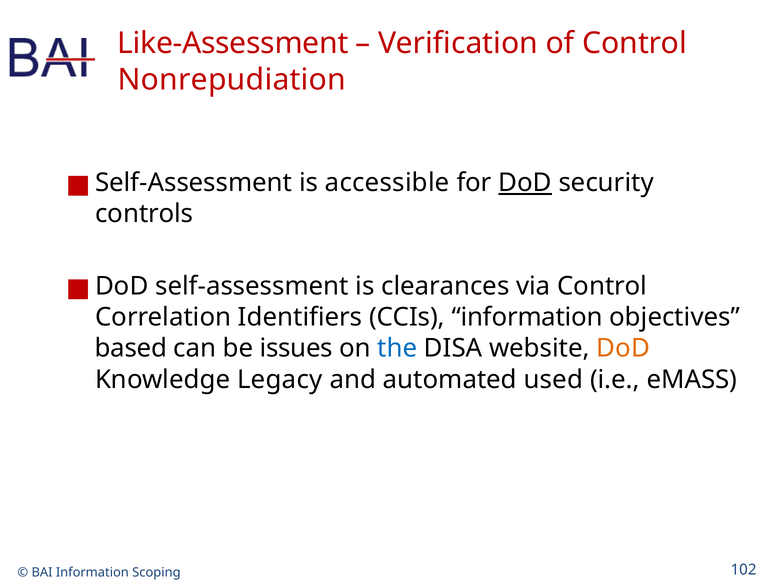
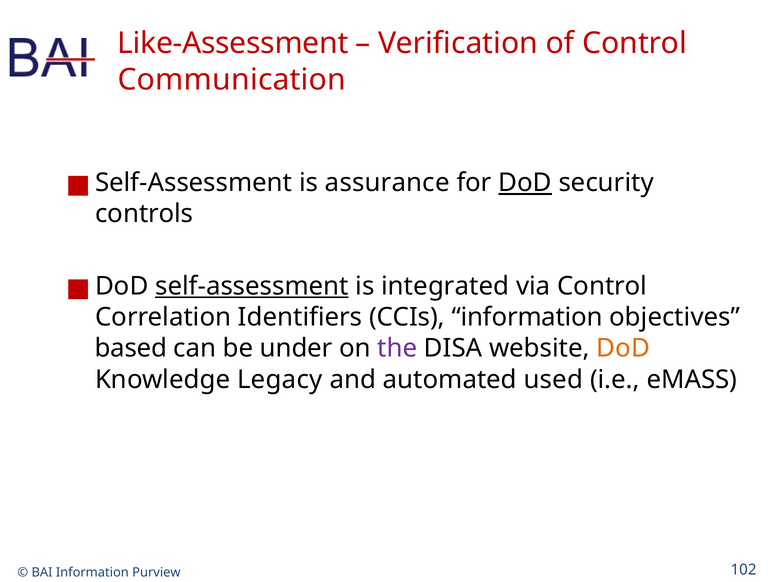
Nonrepudiation: Nonrepudiation -> Communication
accessible: accessible -> assurance
self-assessment at (252, 286) underline: none -> present
clearances: clearances -> integrated
issues: issues -> under
the colour: blue -> purple
Scoping: Scoping -> Purview
